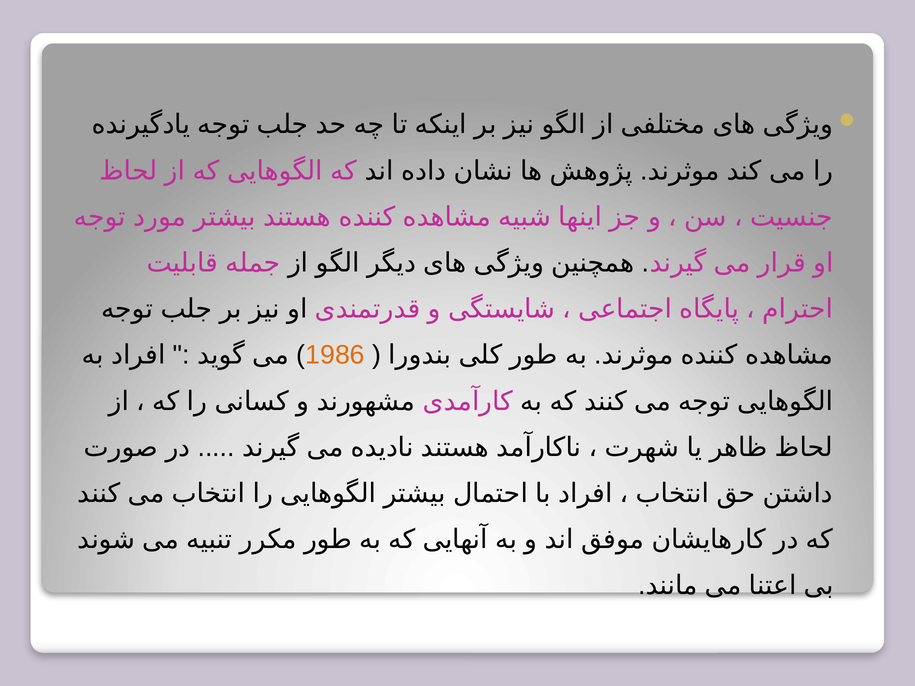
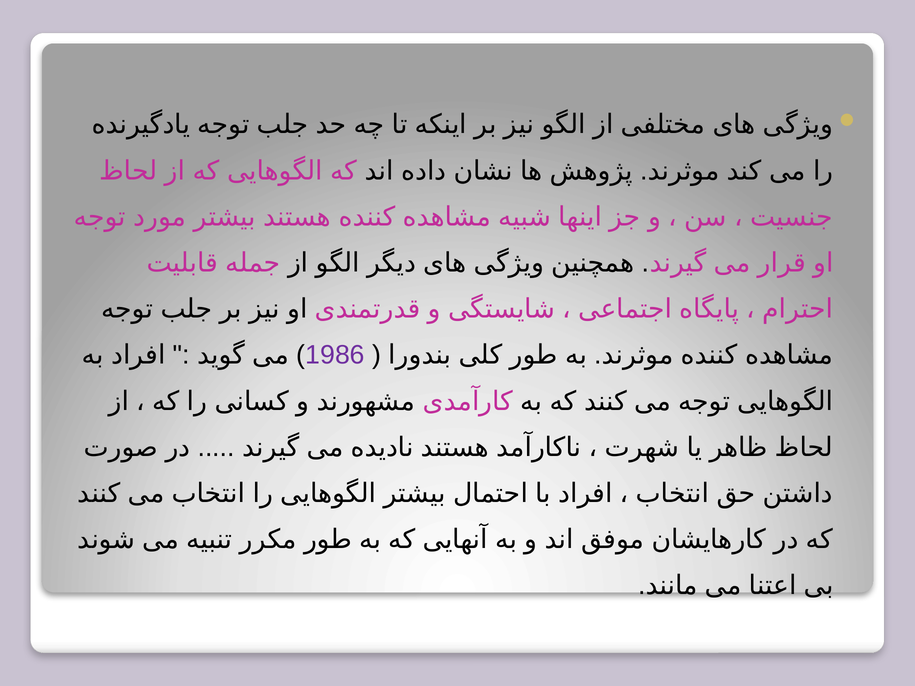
1986 colour: orange -> purple
